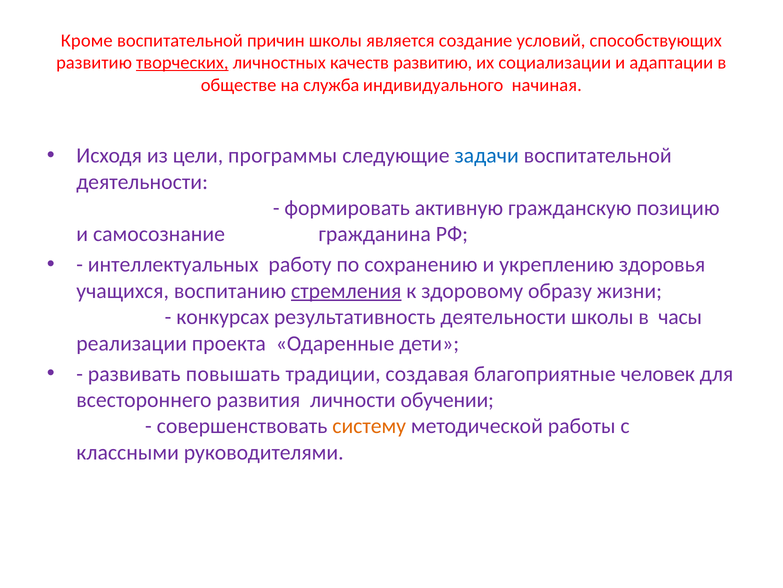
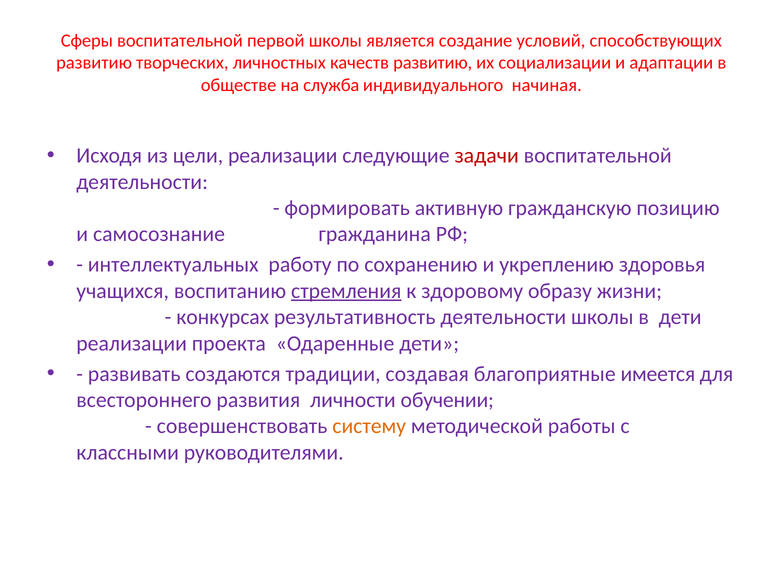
Кроме: Кроме -> Сферы
причин: причин -> первой
творческих underline: present -> none
цели программы: программы -> реализации
задачи colour: blue -> red
в часы: часы -> дети
повышать: повышать -> создаются
человек: человек -> имеется
